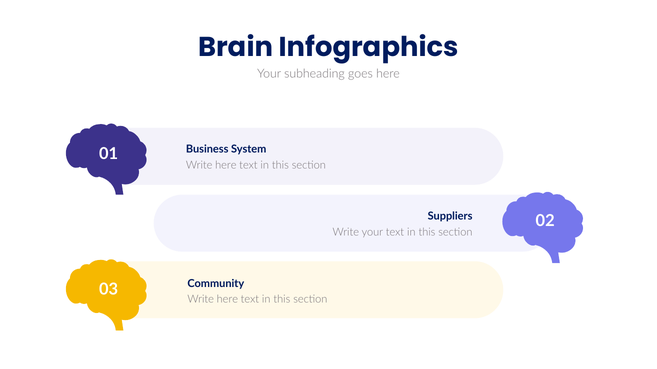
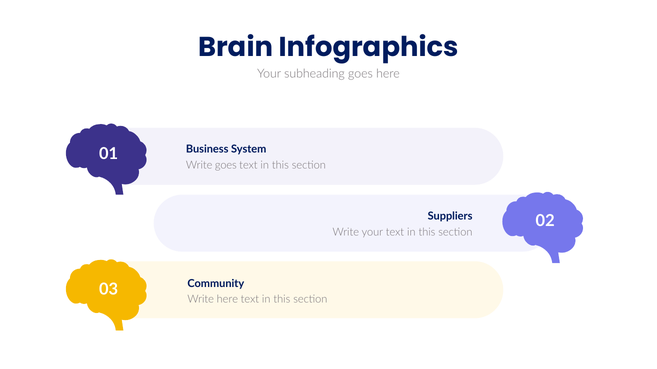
here at (226, 165): here -> goes
